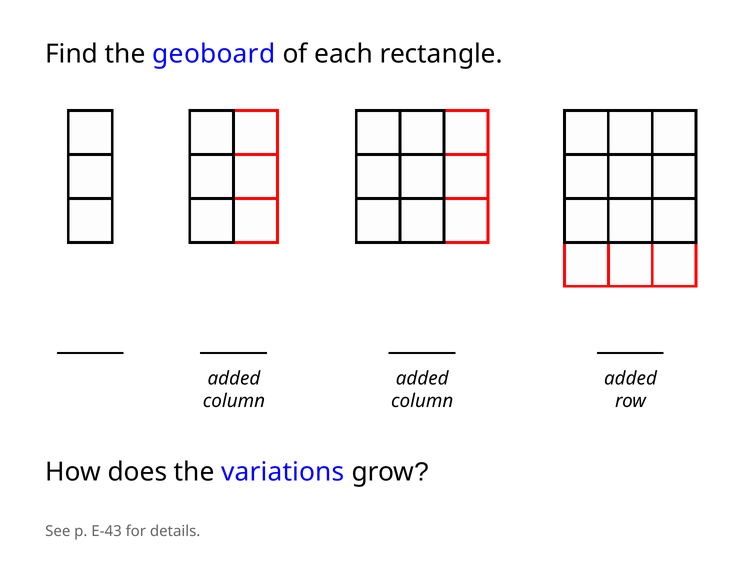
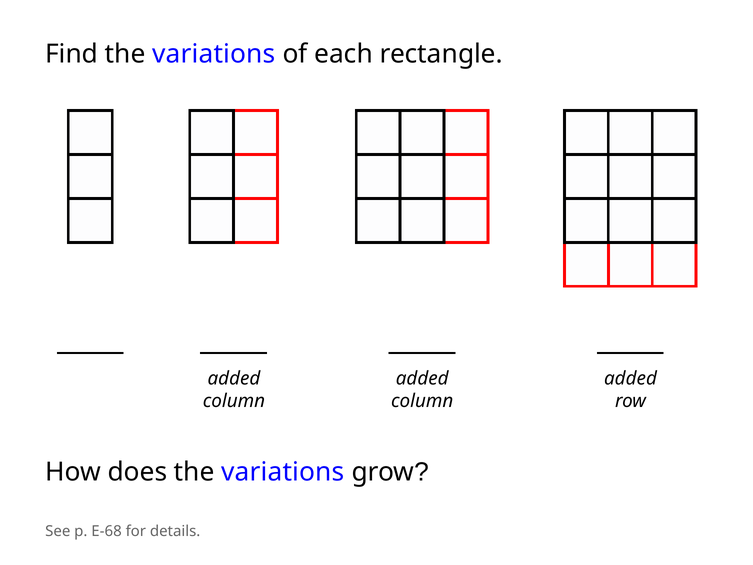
Find the geoboard: geoboard -> variations
E-43: E-43 -> E-68
